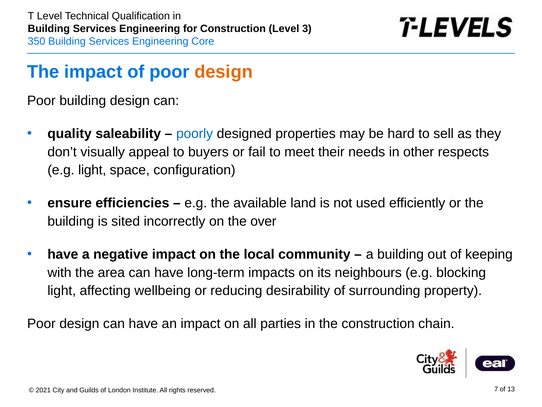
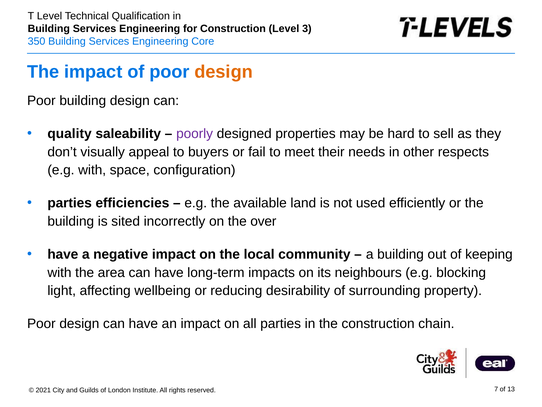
poorly colour: blue -> purple
e.g light: light -> with
ensure at (70, 203): ensure -> parties
